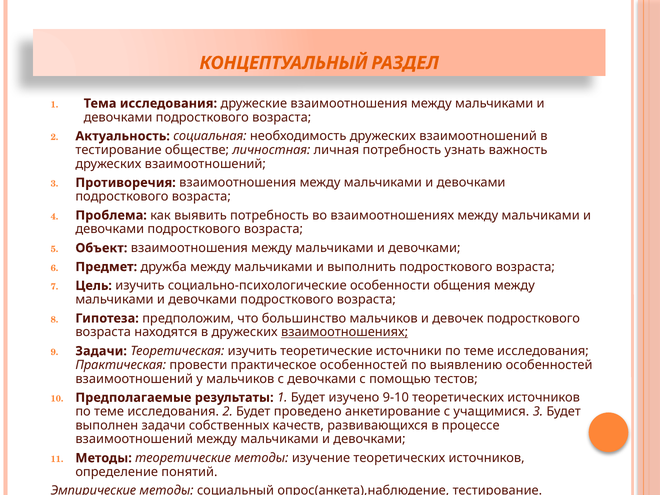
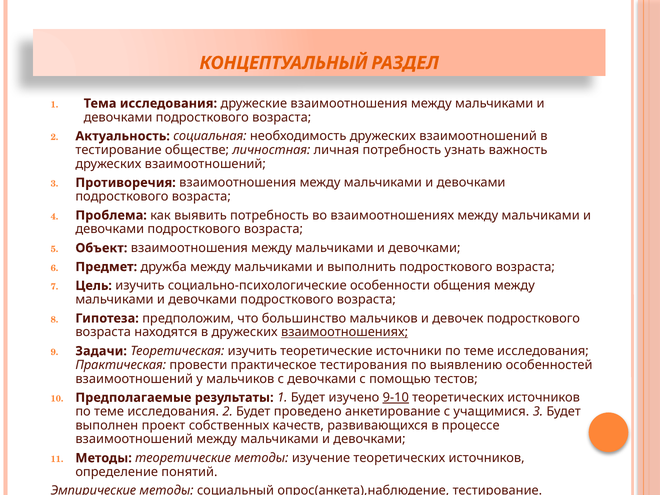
практическое особенностей: особенностей -> тестирования
9-10 underline: none -> present
выполнен задачи: задачи -> проект
